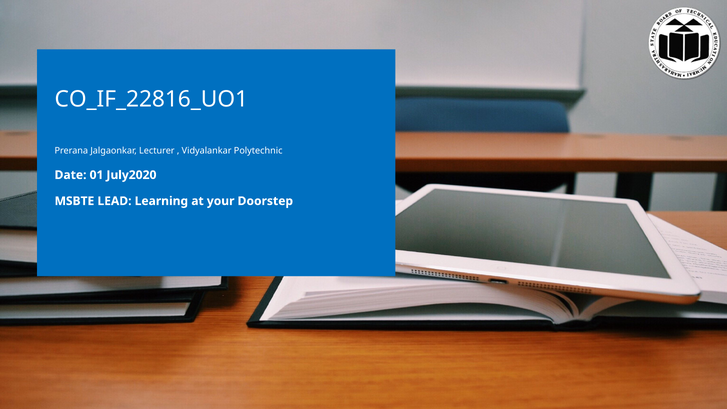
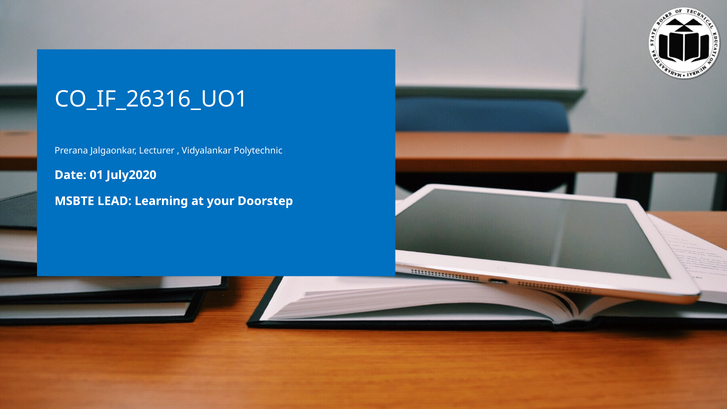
CO_IF_22816_UO1: CO_IF_22816_UO1 -> CO_IF_26316_UO1
